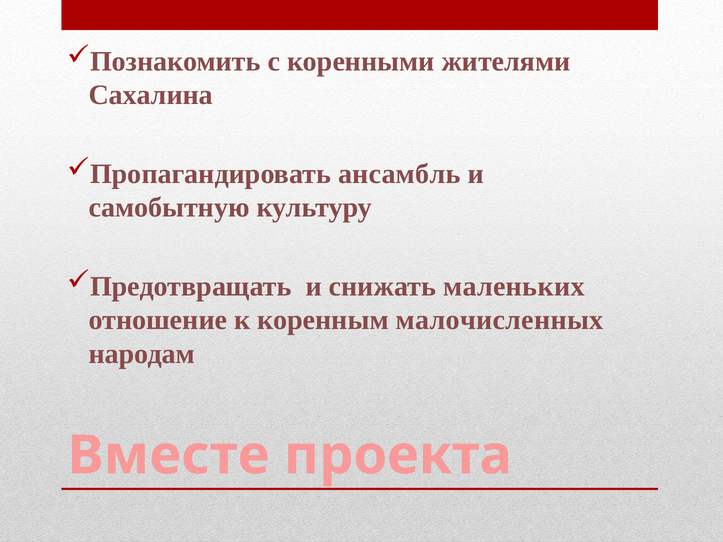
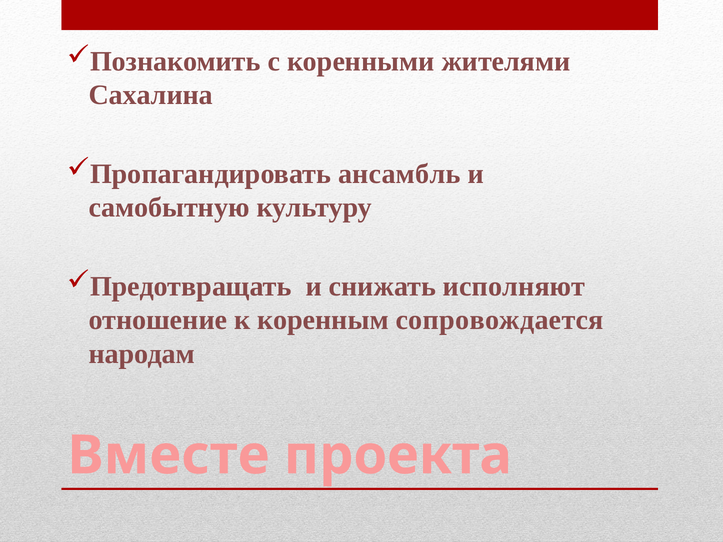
маленьких: маленьких -> исполняют
малочисленных: малочисленных -> сопровождается
